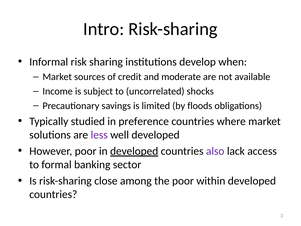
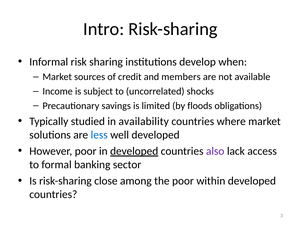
moderate: moderate -> members
preference: preference -> availability
less colour: purple -> blue
